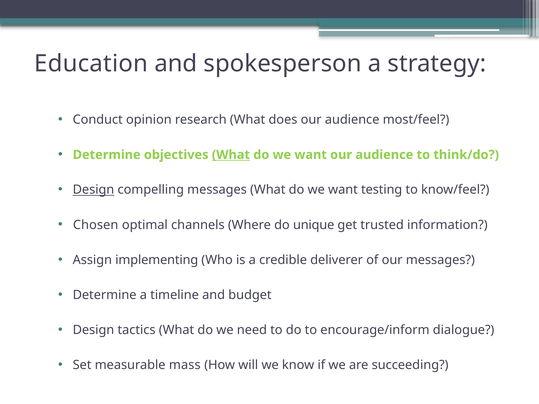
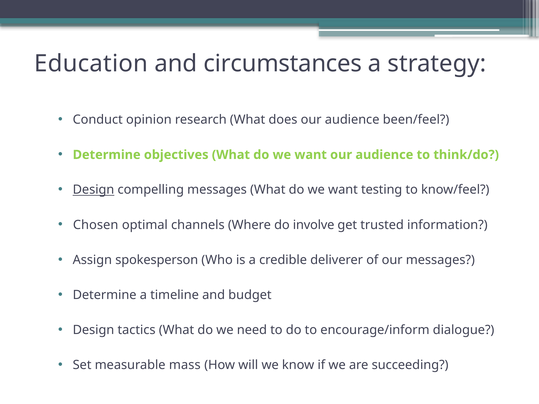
spokesperson: spokesperson -> circumstances
most/feel: most/feel -> been/feel
What at (231, 155) underline: present -> none
unique: unique -> involve
implementing: implementing -> spokesperson
